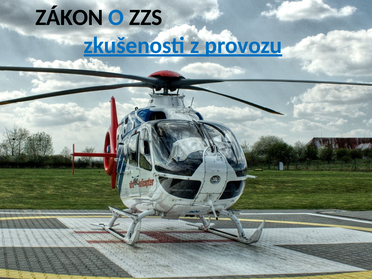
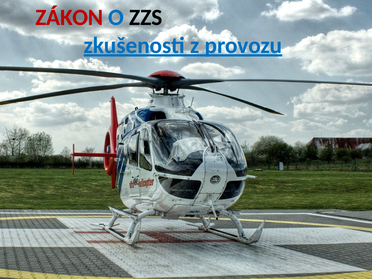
ZÁKON colour: black -> red
